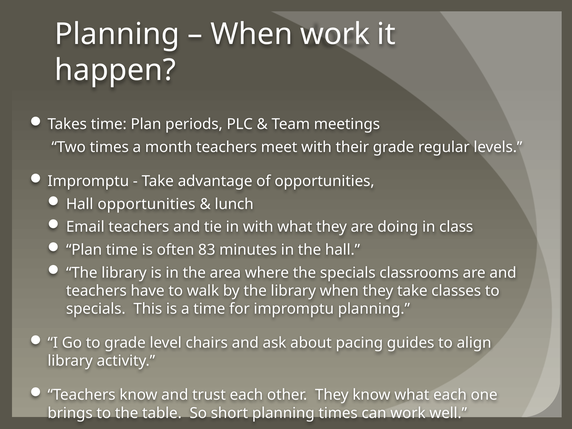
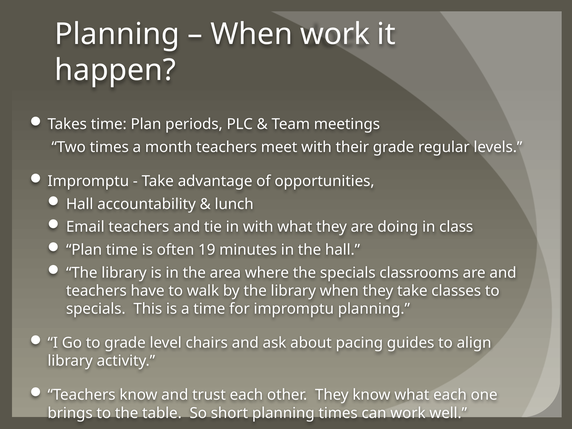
Hall opportunities: opportunities -> accountability
83: 83 -> 19
